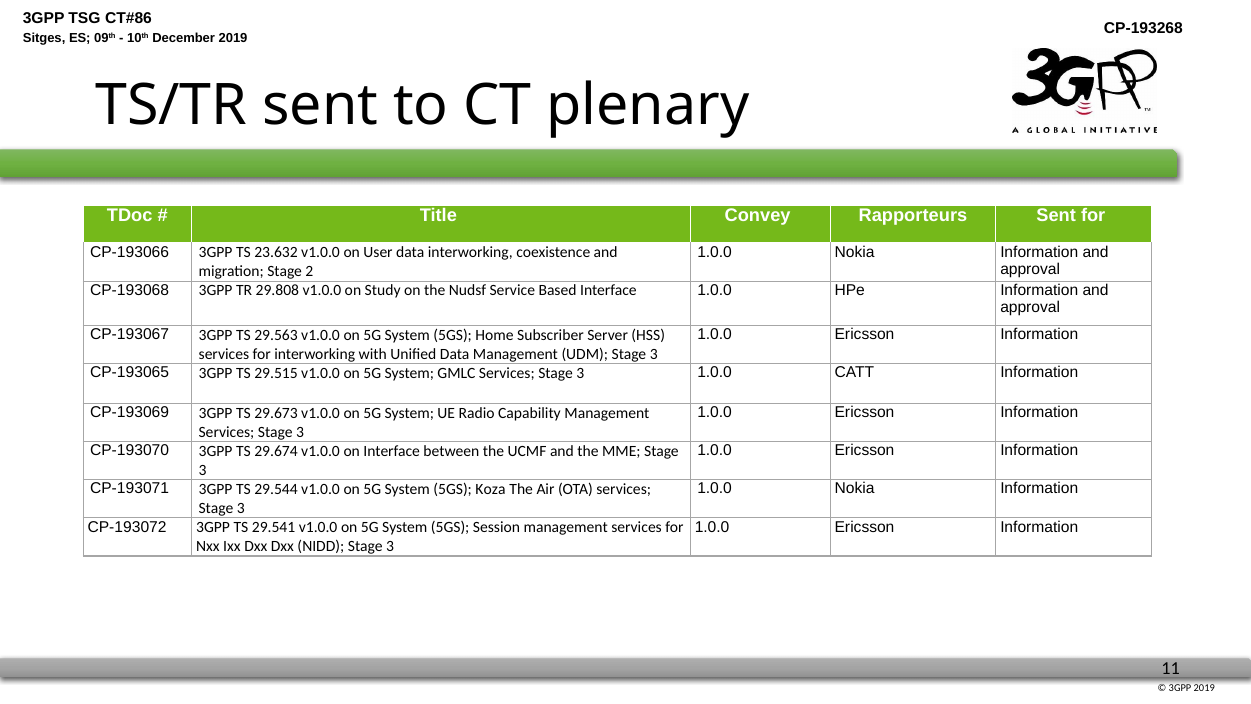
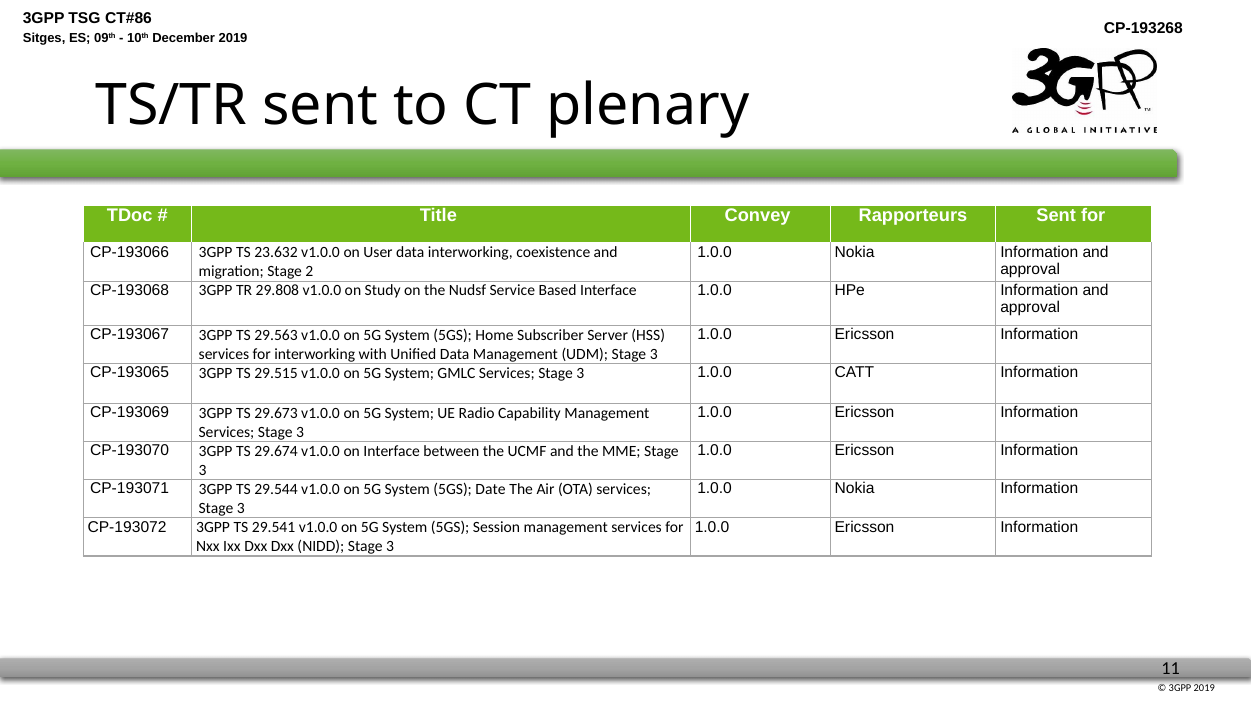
Koza: Koza -> Date
